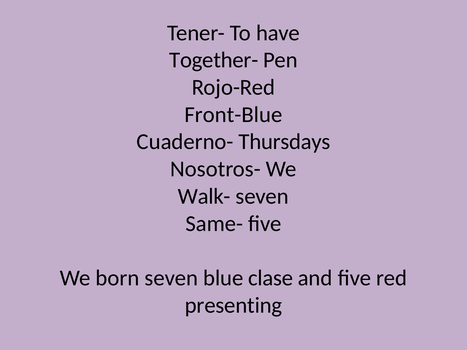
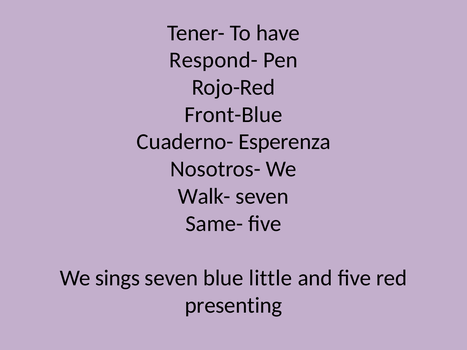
Together-: Together- -> Respond-
Thursdays: Thursdays -> Esperenza
born: born -> sings
clase: clase -> little
